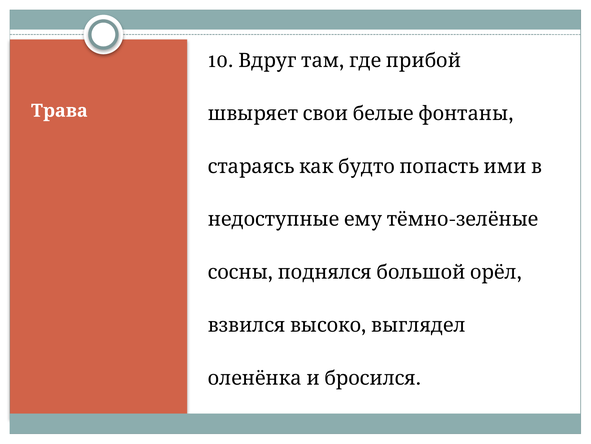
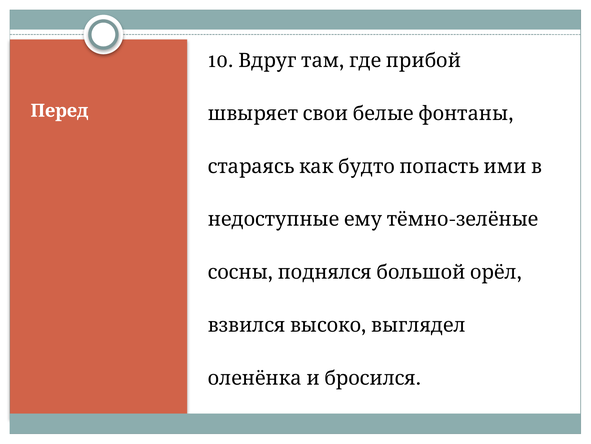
Трава: Трава -> Перед
